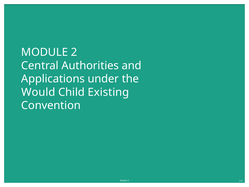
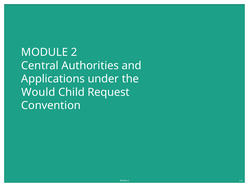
Existing: Existing -> Request
